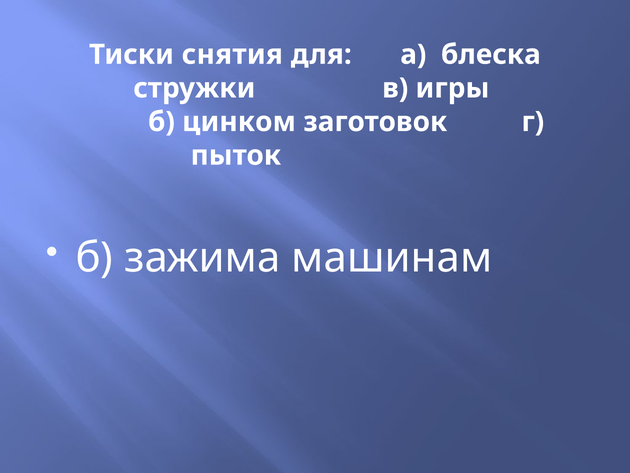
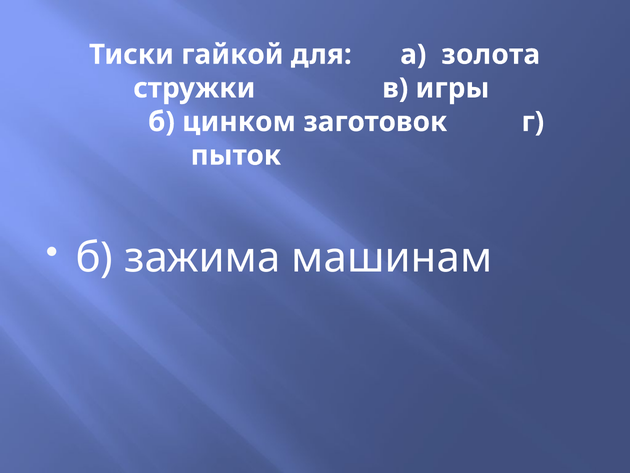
снятия: снятия -> гайкой
блеска: блеска -> золота
